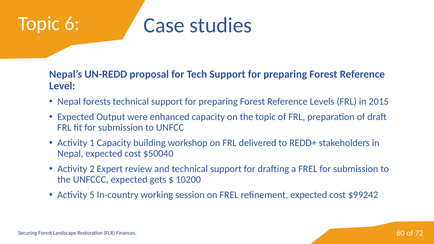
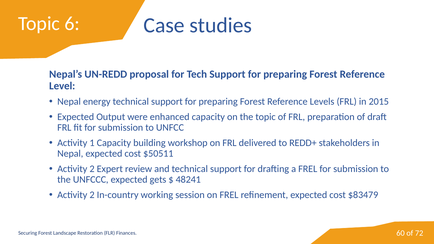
forests: forests -> energy
$50040: $50040 -> $50511
10200: 10200 -> 48241
5 at (92, 195): 5 -> 2
$99242: $99242 -> $83479
